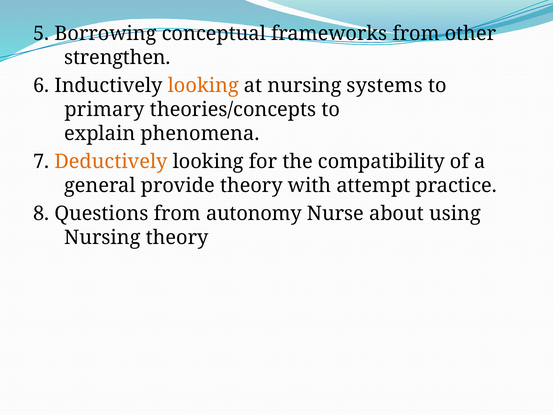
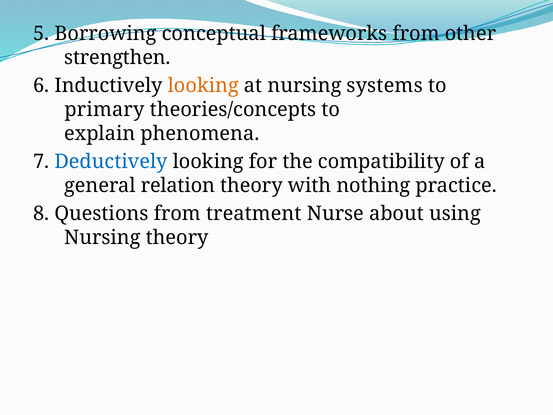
Deductively colour: orange -> blue
provide: provide -> relation
attempt: attempt -> nothing
autonomy: autonomy -> treatment
